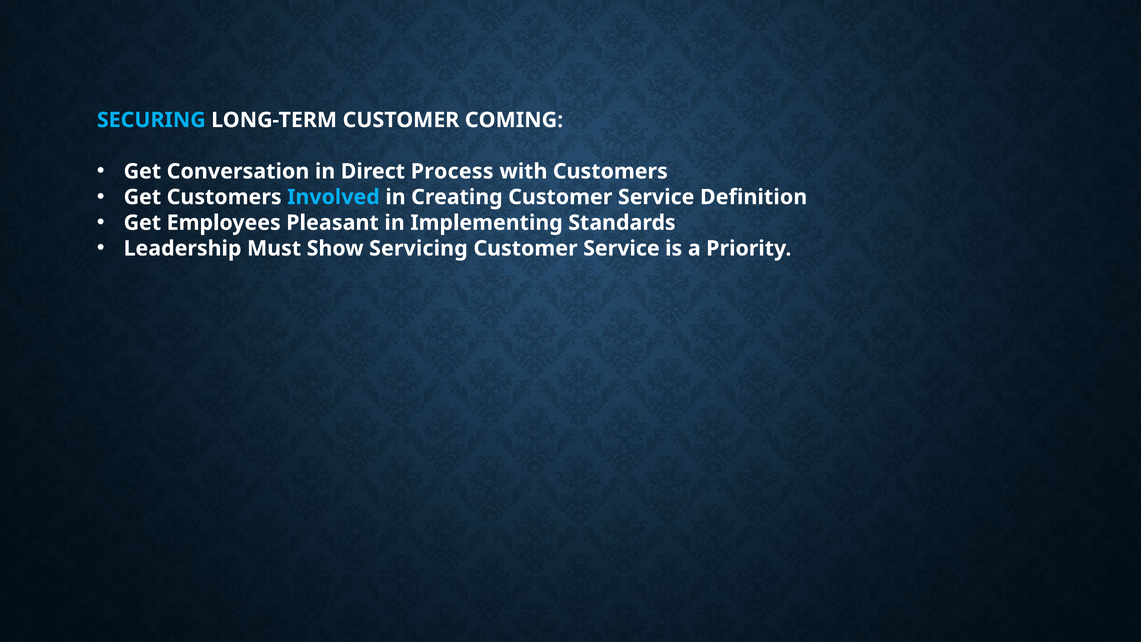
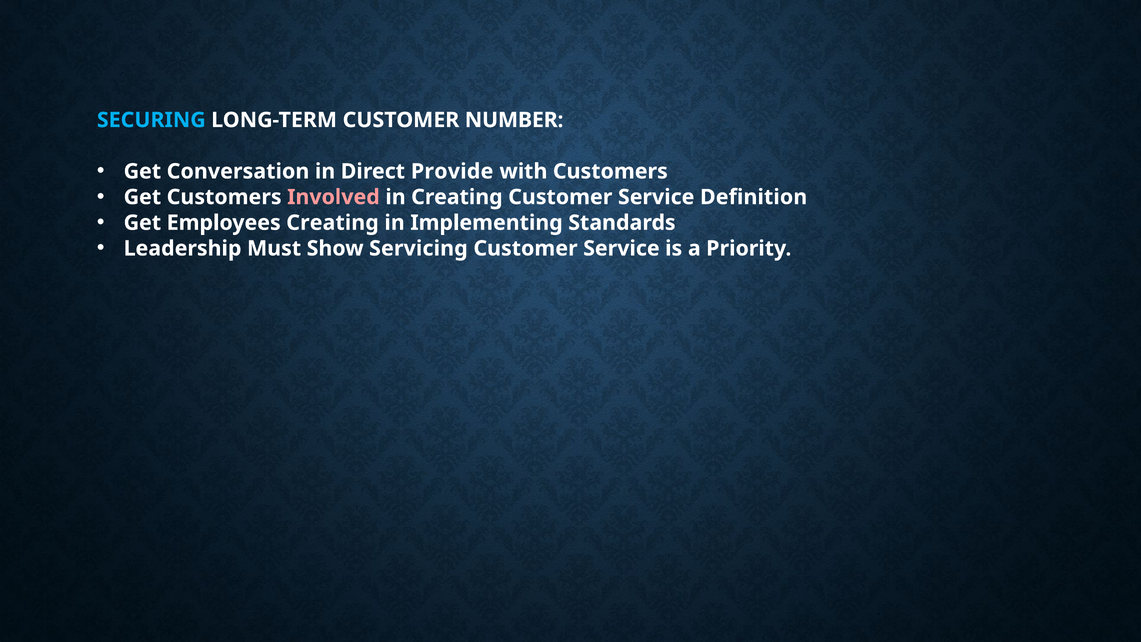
COMING: COMING -> NUMBER
Process: Process -> Provide
Involved colour: light blue -> pink
Employees Pleasant: Pleasant -> Creating
